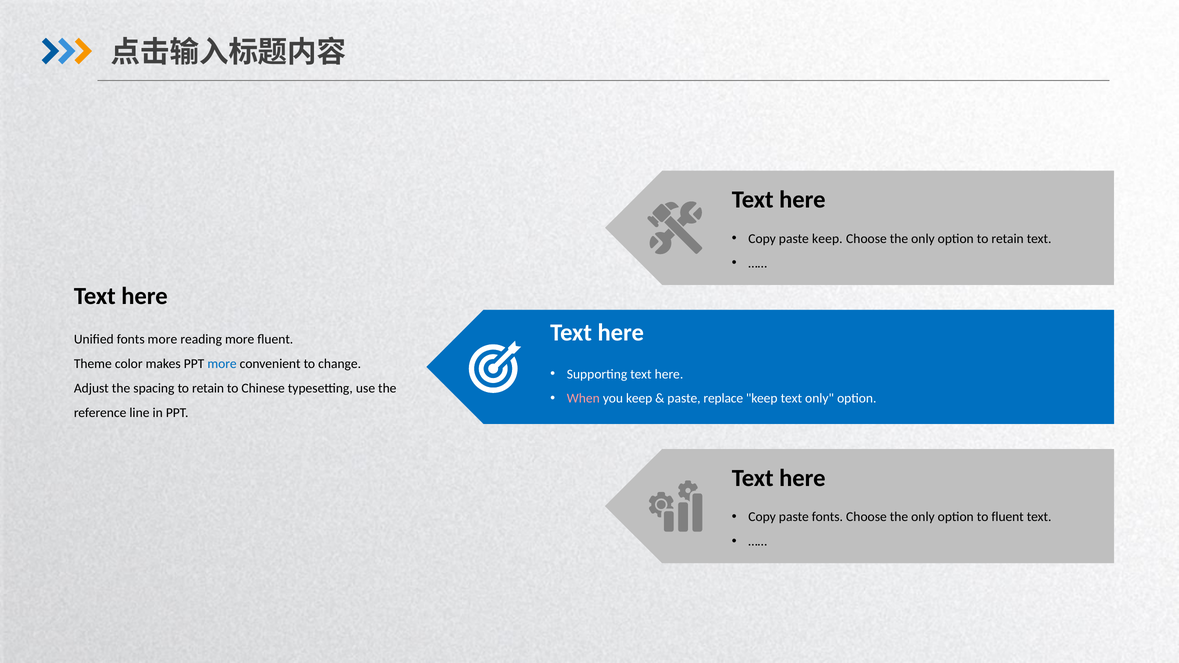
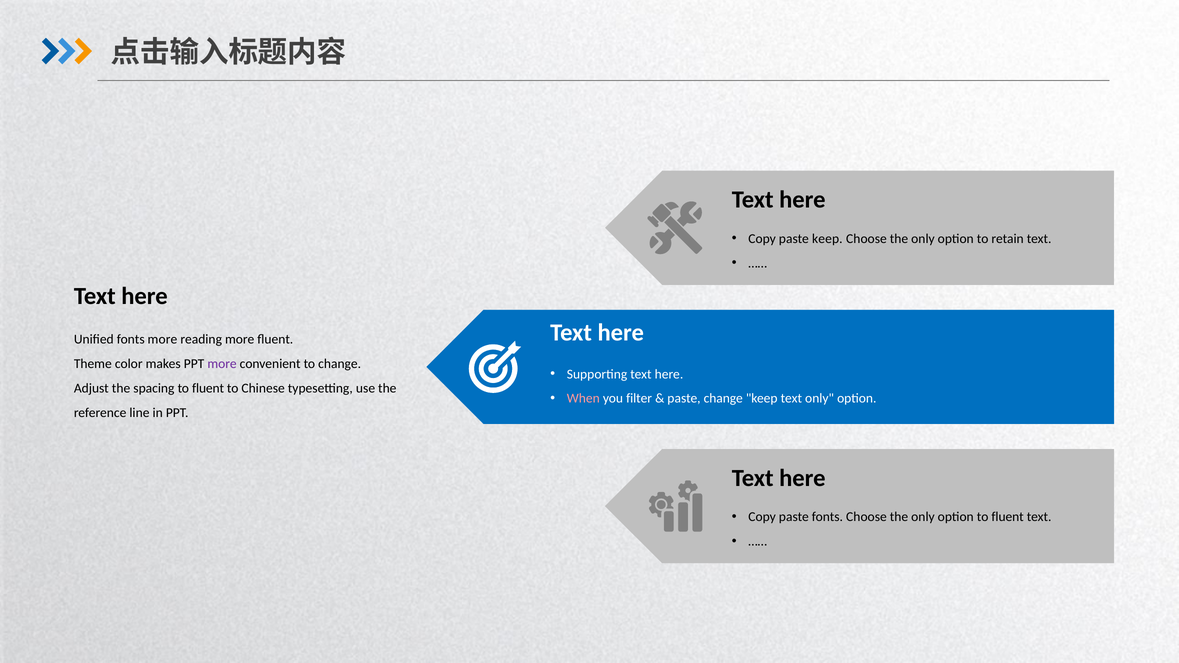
more at (222, 364) colour: blue -> purple
spacing to retain: retain -> fluent
you keep: keep -> filter
paste replace: replace -> change
